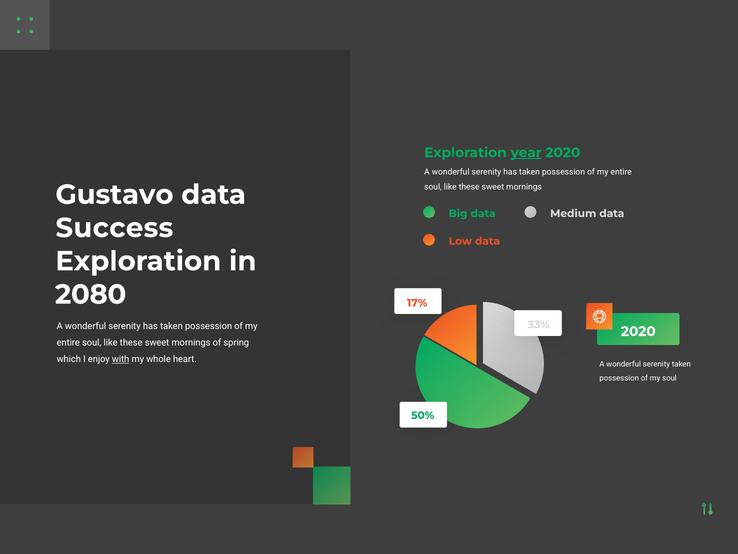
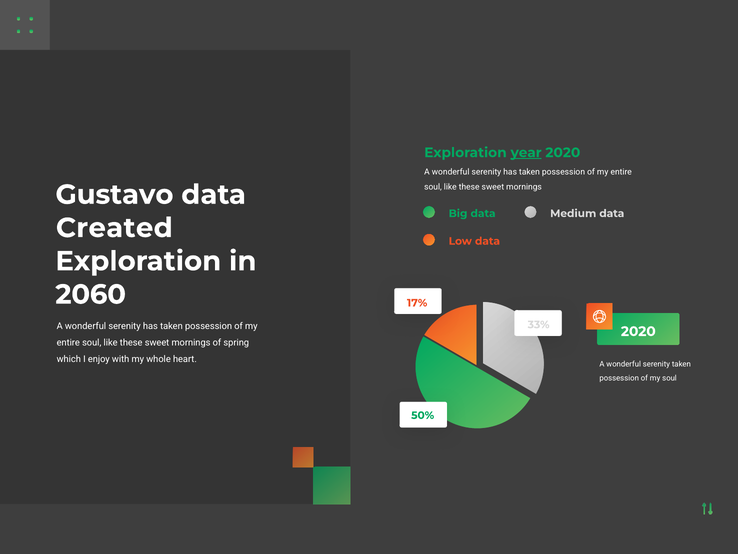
Success: Success -> Created
2080: 2080 -> 2060
with underline: present -> none
